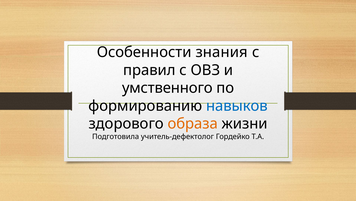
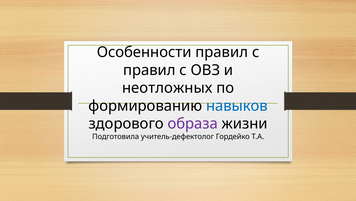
Особенности знания: знания -> правил
умственного: умственного -> неотложных
образа colour: orange -> purple
